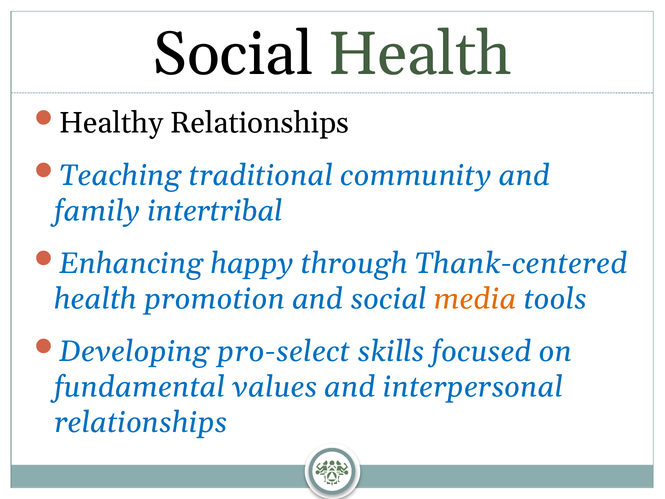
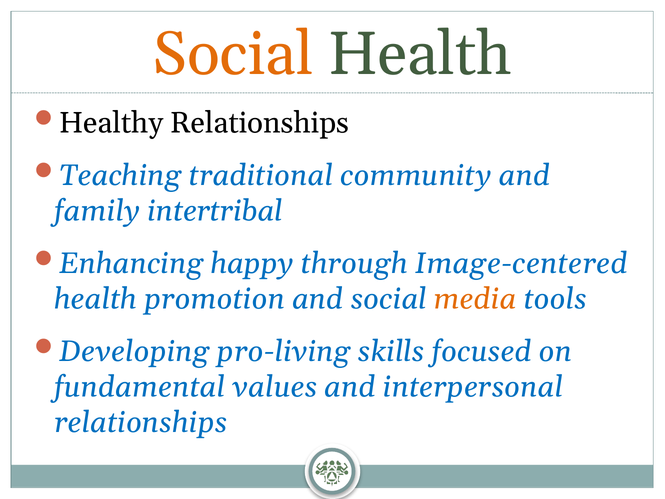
Social at (233, 54) colour: black -> orange
Thank-centered: Thank-centered -> Image-centered
pro-select: pro-select -> pro-living
